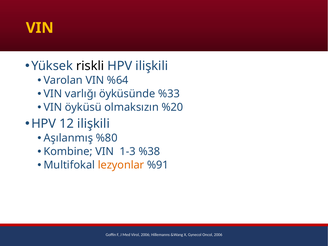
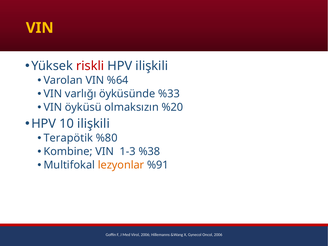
riskli colour: black -> red
12: 12 -> 10
Aşılanmış: Aşılanmış -> Terapötik
